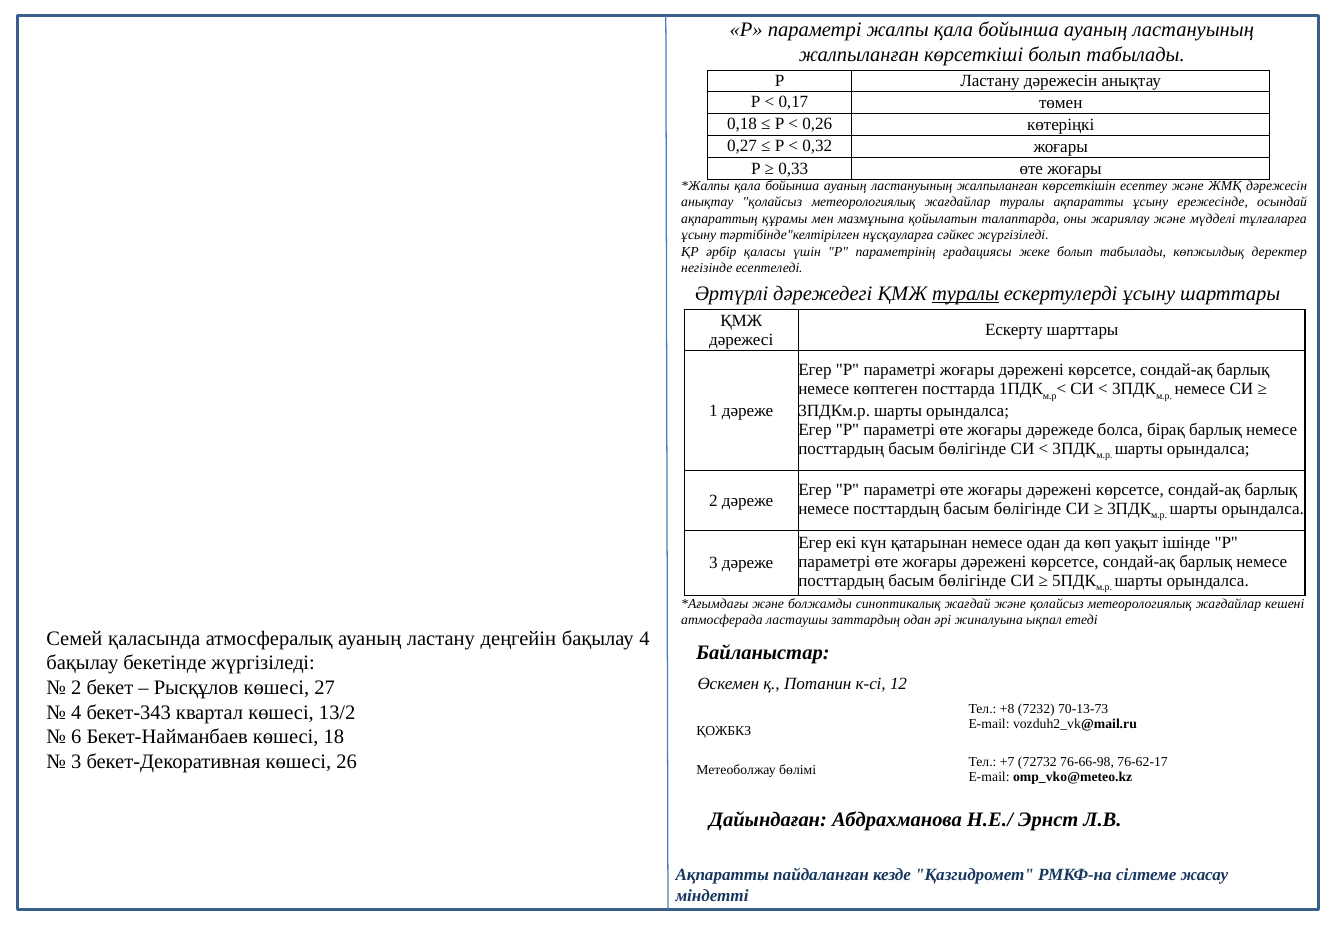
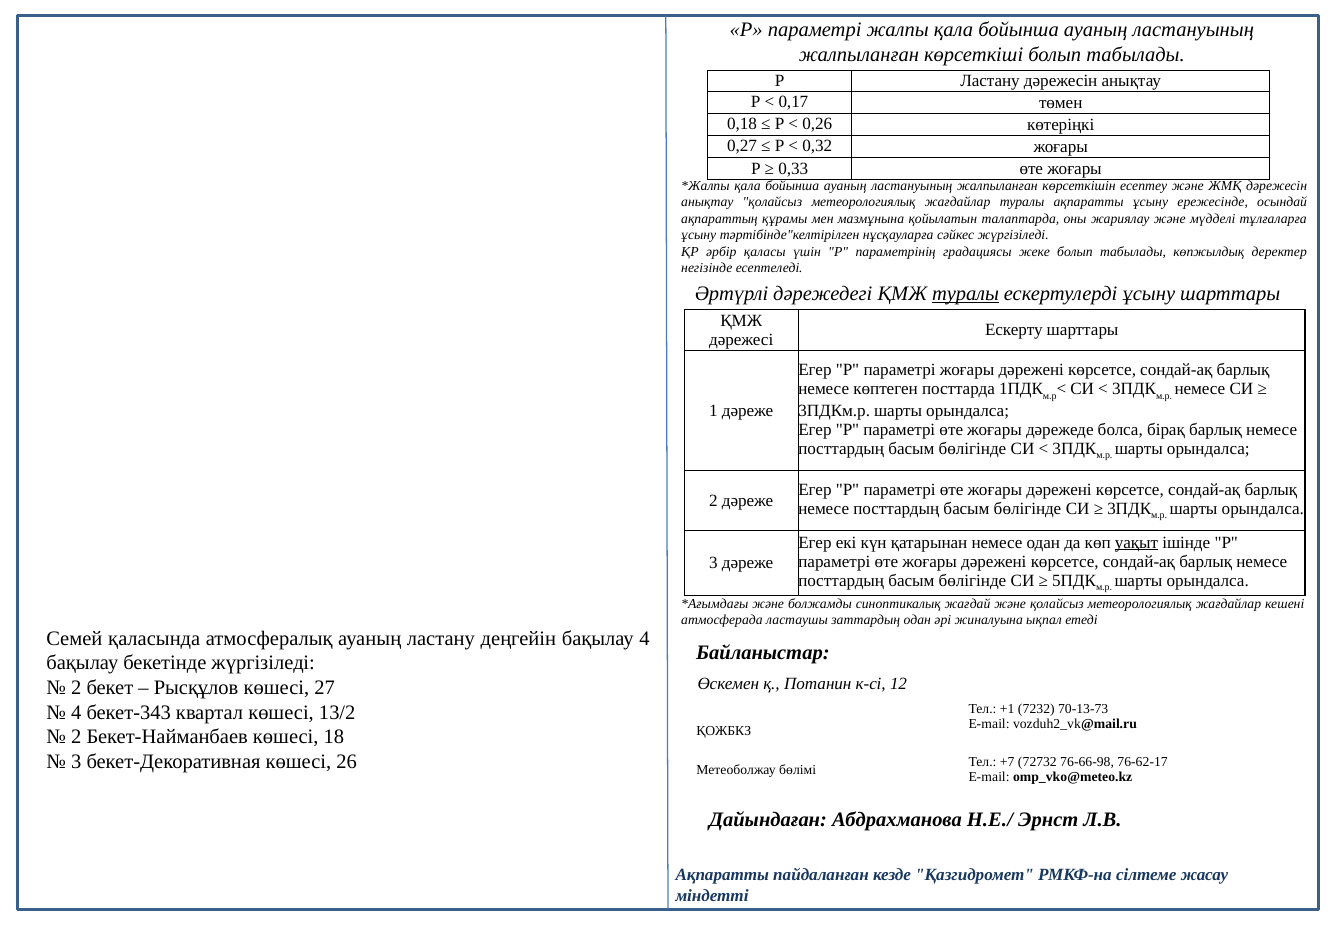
уақыт underline: none -> present
+8: +8 -> +1
6 at (76, 737): 6 -> 2
